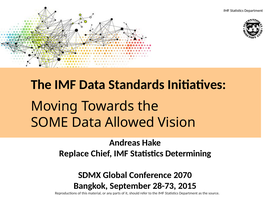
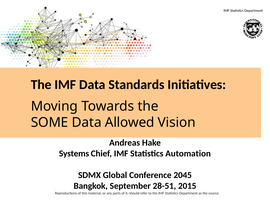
Replace: Replace -> Systems
Determining: Determining -> Automation
2070: 2070 -> 2045
28-73: 28-73 -> 28-51
